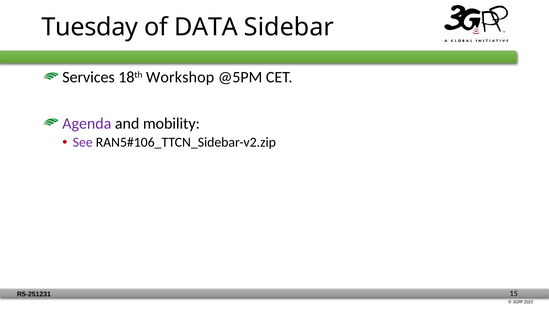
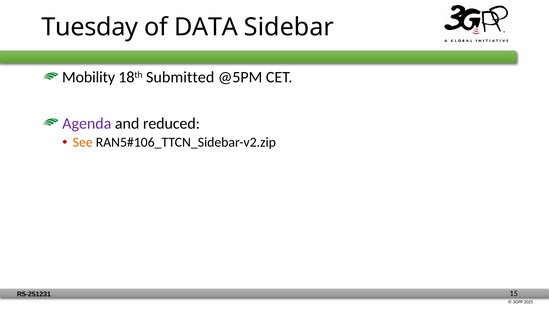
Services: Services -> Mobility
Workshop: Workshop -> Submitted
mobility: mobility -> reduced
See colour: purple -> orange
